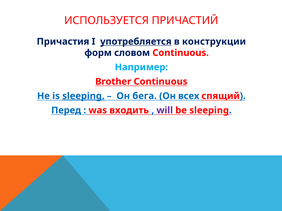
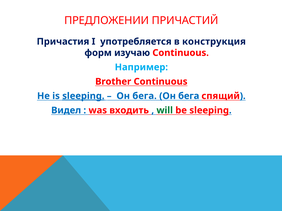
ИСПОЛЬЗУЕТСЯ: ИСПОЛЬЗУЕТСЯ -> ПРЕДЛОЖЕНИИ
употребляется underline: present -> none
конструкции: конструкции -> конструкция
словом: словом -> изучаю
всех at (189, 96): всех -> бега
Перед: Перед -> Видел
will colour: purple -> green
